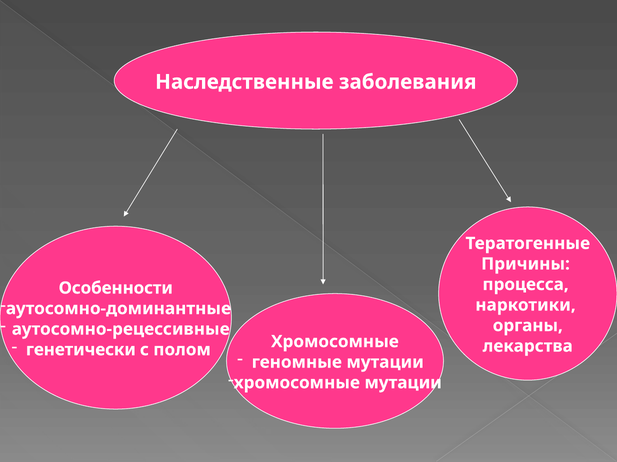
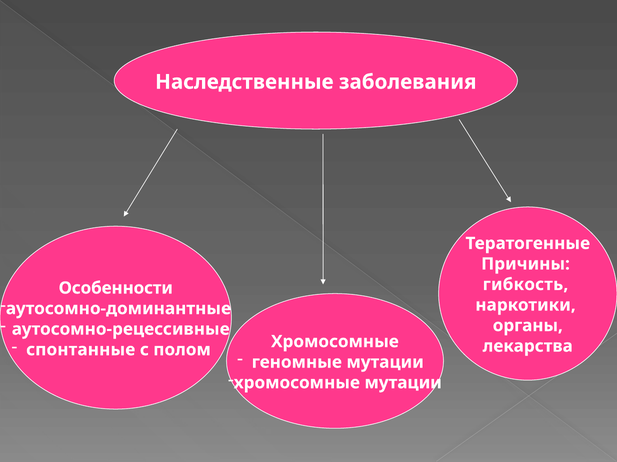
процесса: процесса -> гибкость
генетически: генетически -> спонтанные
